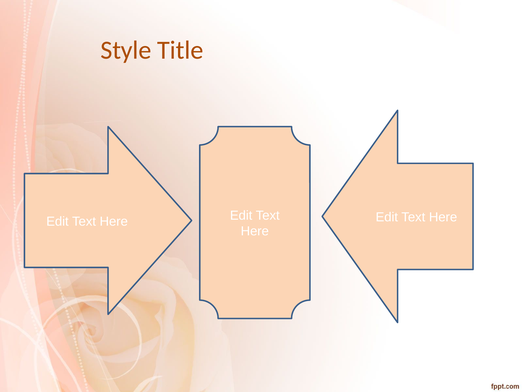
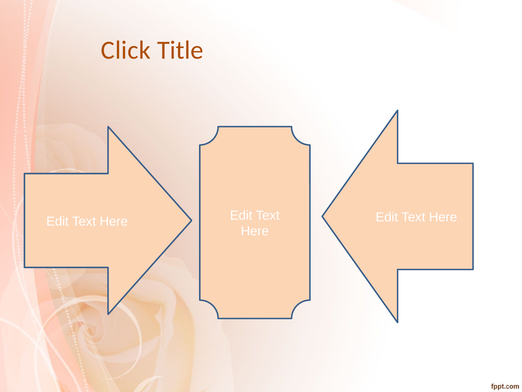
Style: Style -> Click
